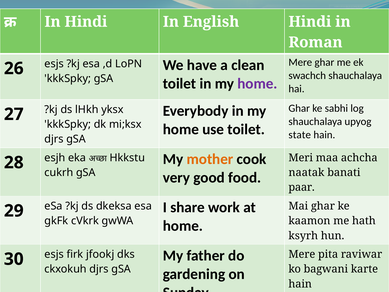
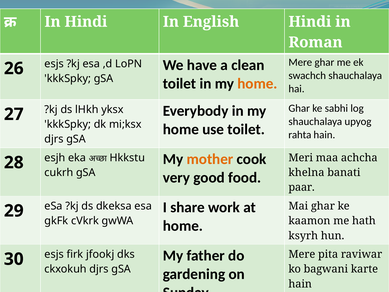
home at (257, 83) colour: purple -> orange
state: state -> rahta
naatak: naatak -> khelna
